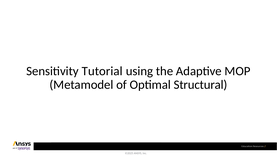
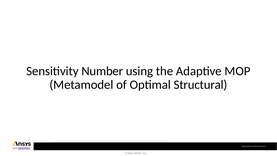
Tutorial: Tutorial -> Number
